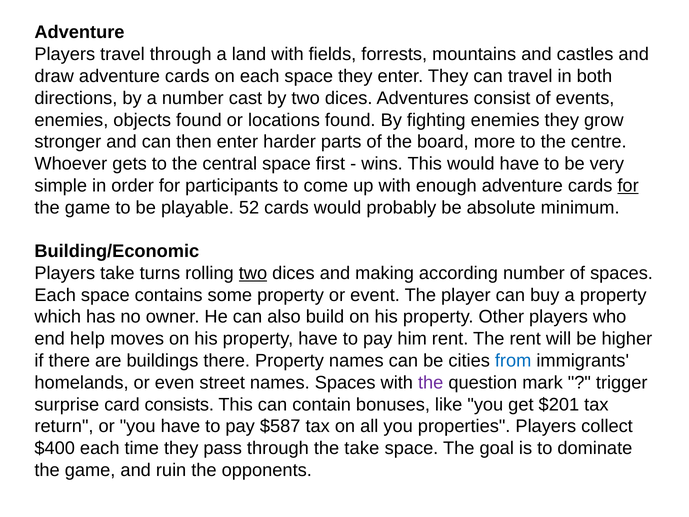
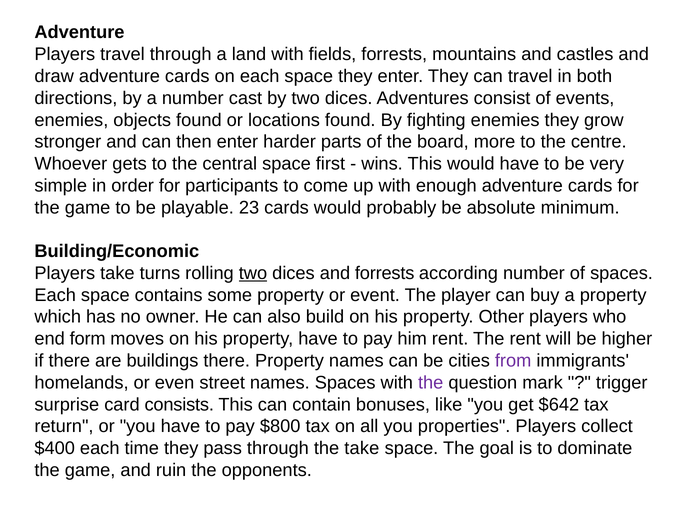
for at (628, 186) underline: present -> none
52: 52 -> 23
and making: making -> forrests
help: help -> form
from colour: blue -> purple
$201: $201 -> $642
$587: $587 -> $800
